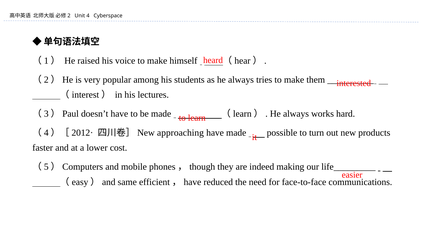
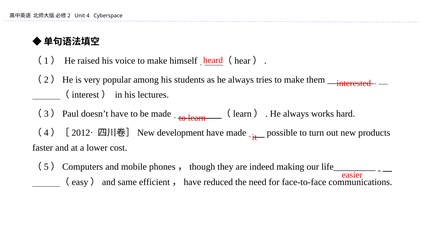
approaching: approaching -> development
